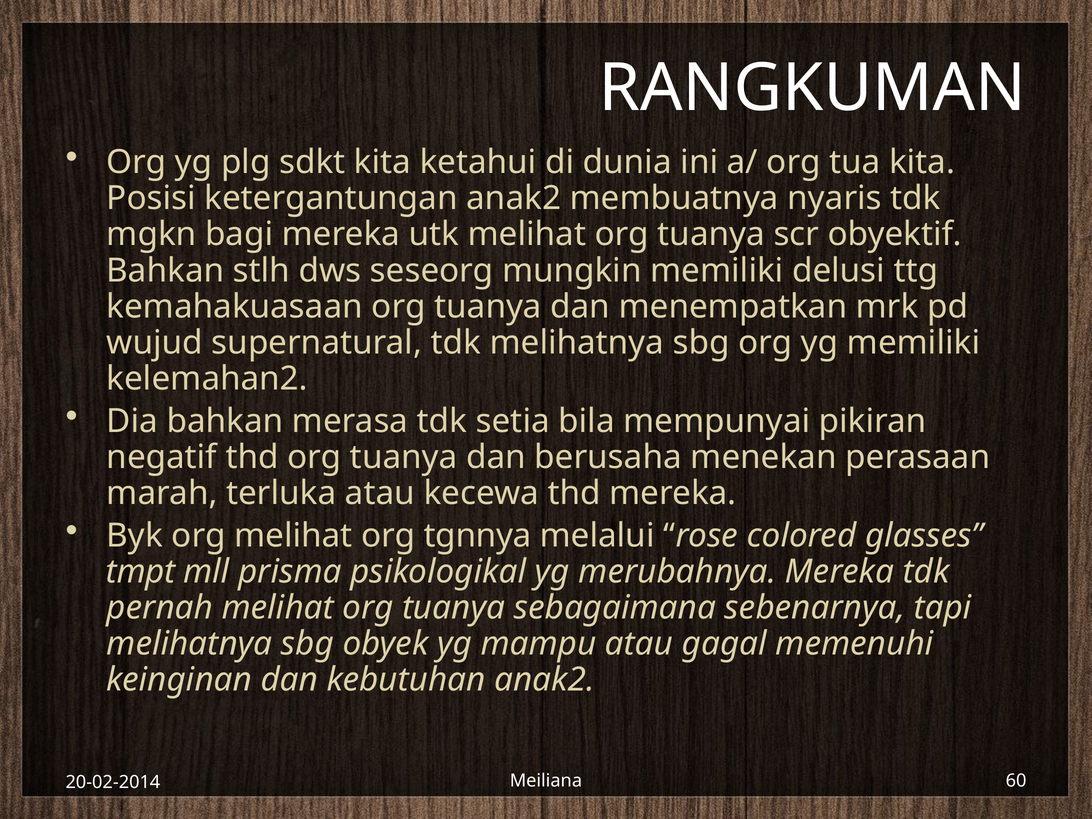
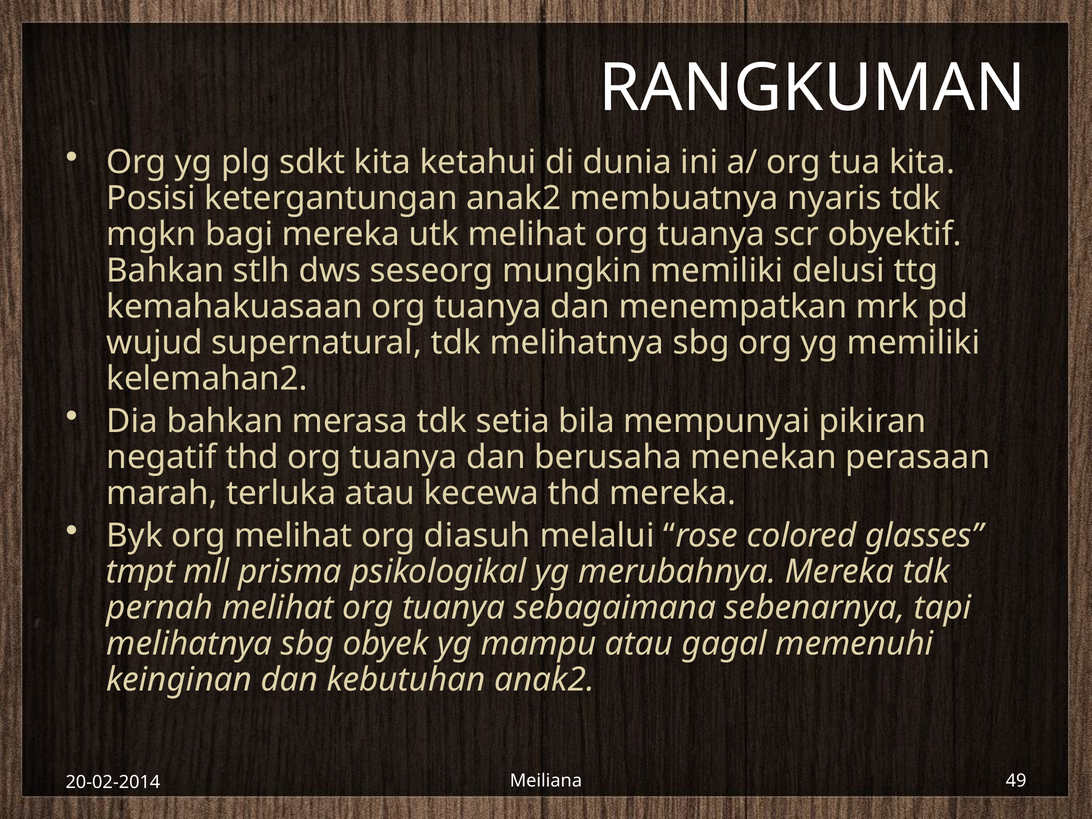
tgnnya: tgnnya -> diasuh
60: 60 -> 49
